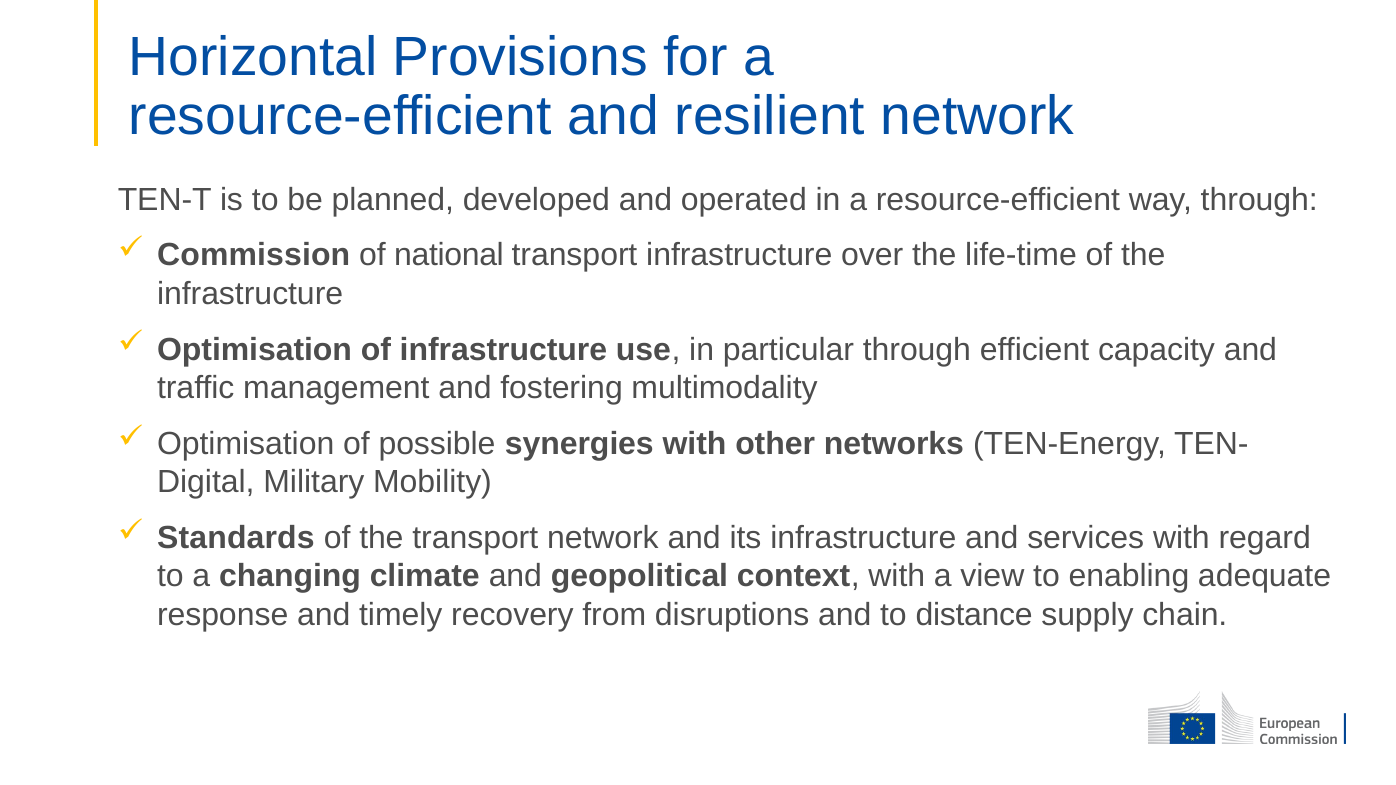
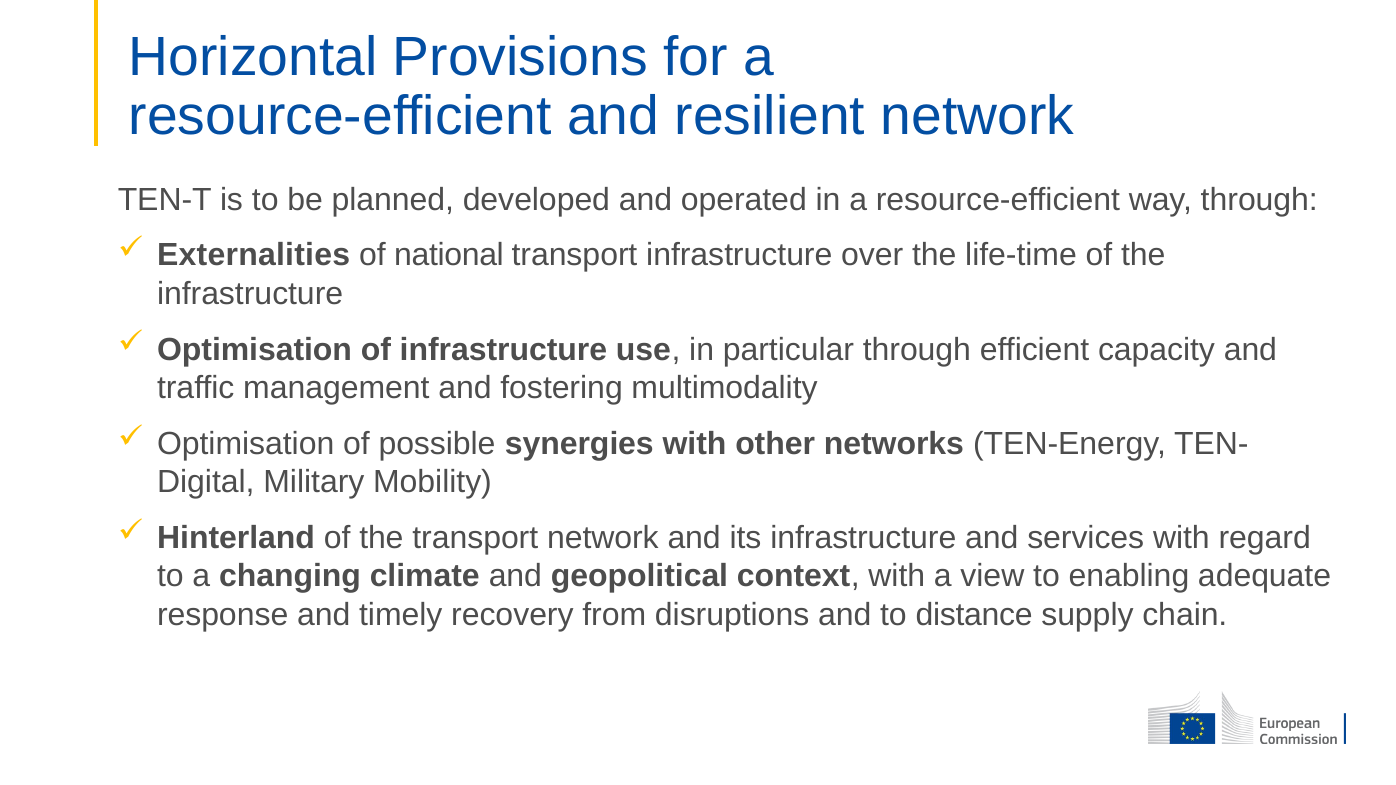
Commission: Commission -> Externalities
Standards: Standards -> Hinterland
